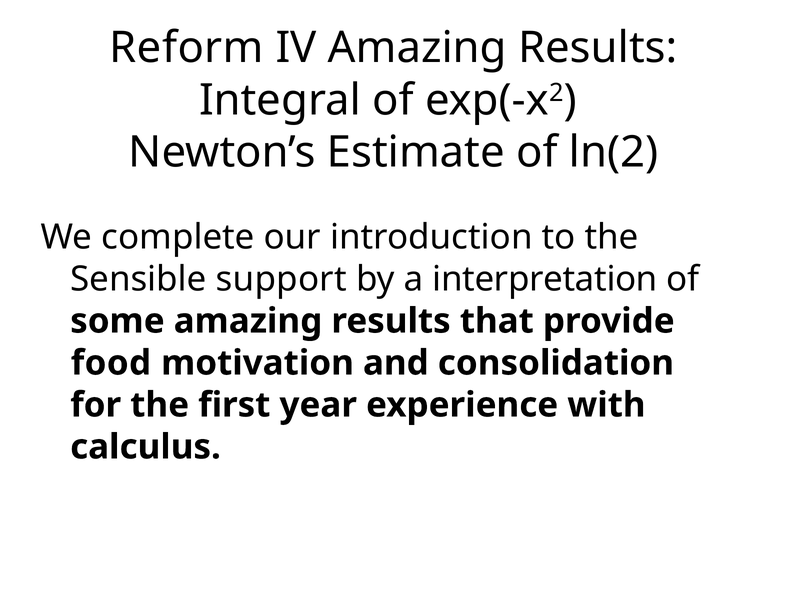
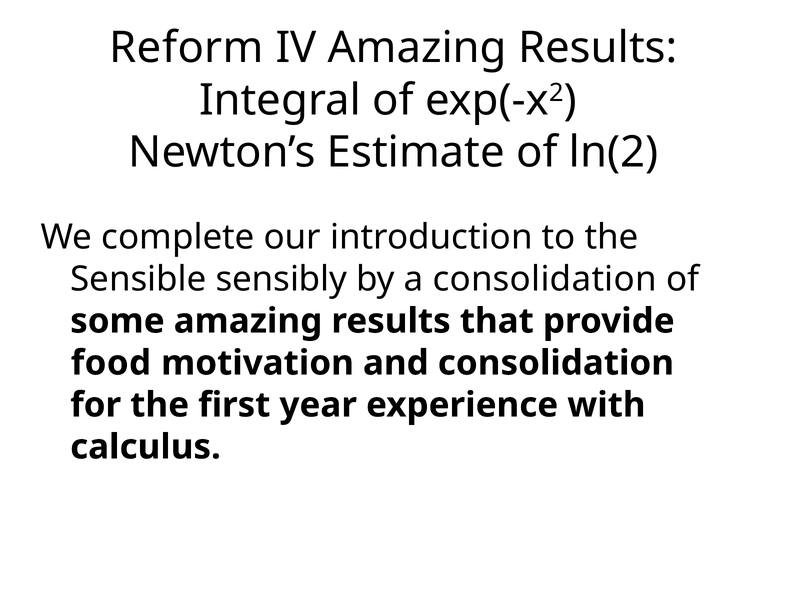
support: support -> sensibly
a interpretation: interpretation -> consolidation
